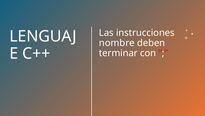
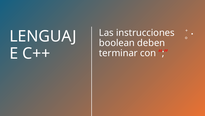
nombre: nombre -> boolean
